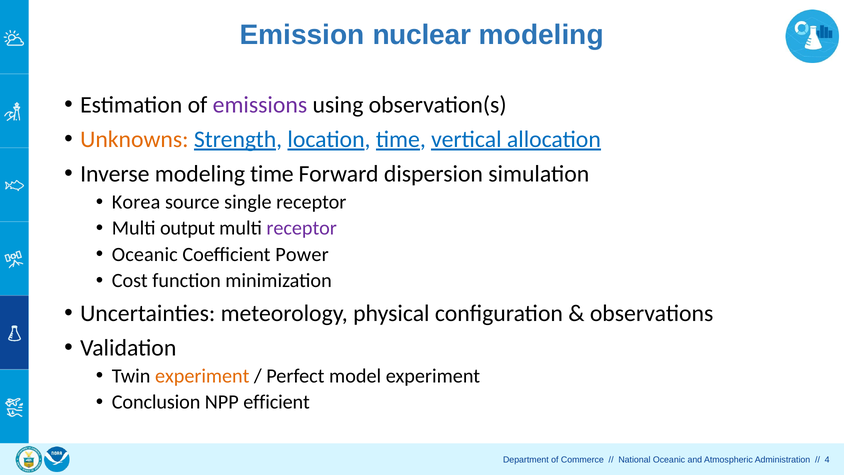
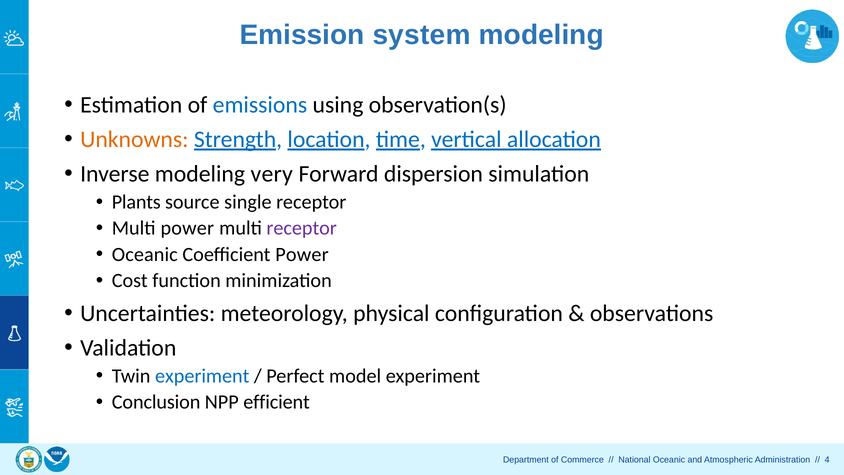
nuclear: nuclear -> system
emissions colour: purple -> blue
modeling time: time -> very
Korea: Korea -> Plants
Multi output: output -> power
experiment at (202, 376) colour: orange -> blue
